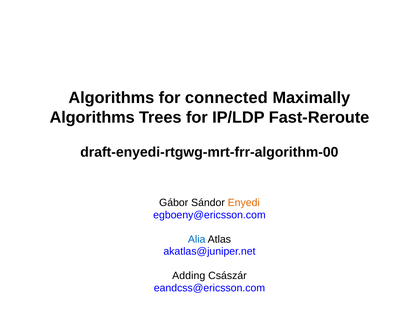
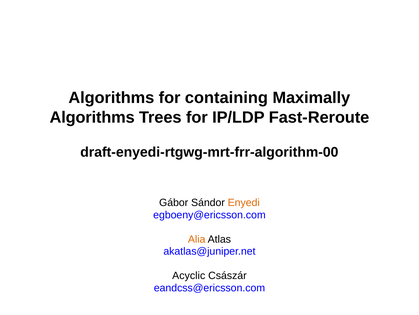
connected: connected -> containing
Alia colour: blue -> orange
Adding: Adding -> Acyclic
